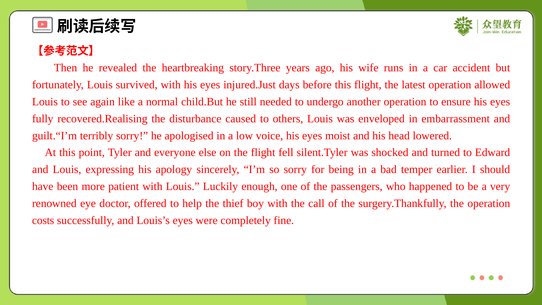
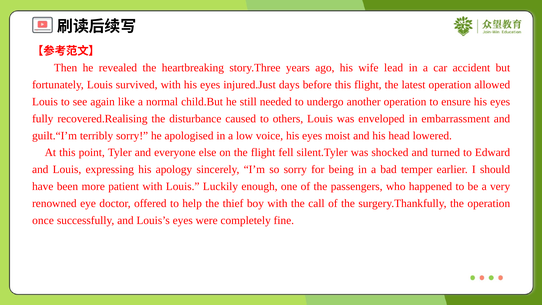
runs: runs -> lead
costs: costs -> once
